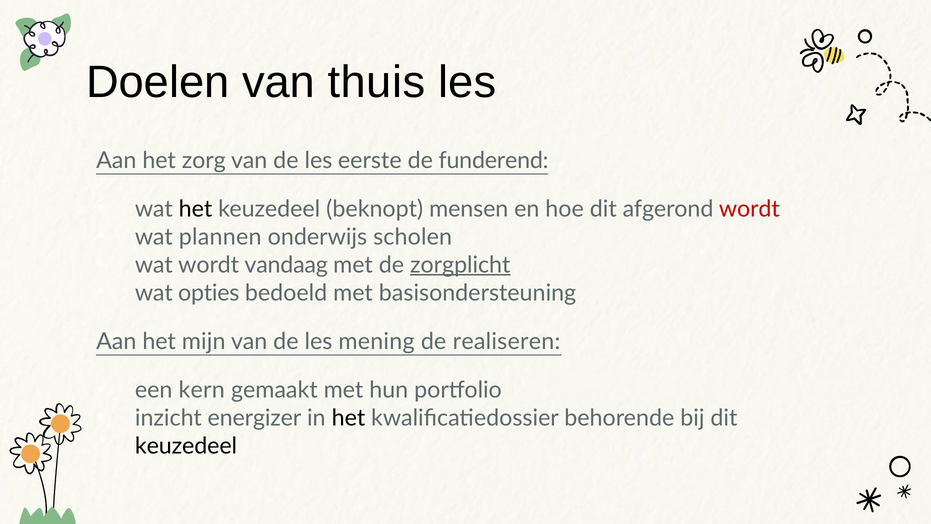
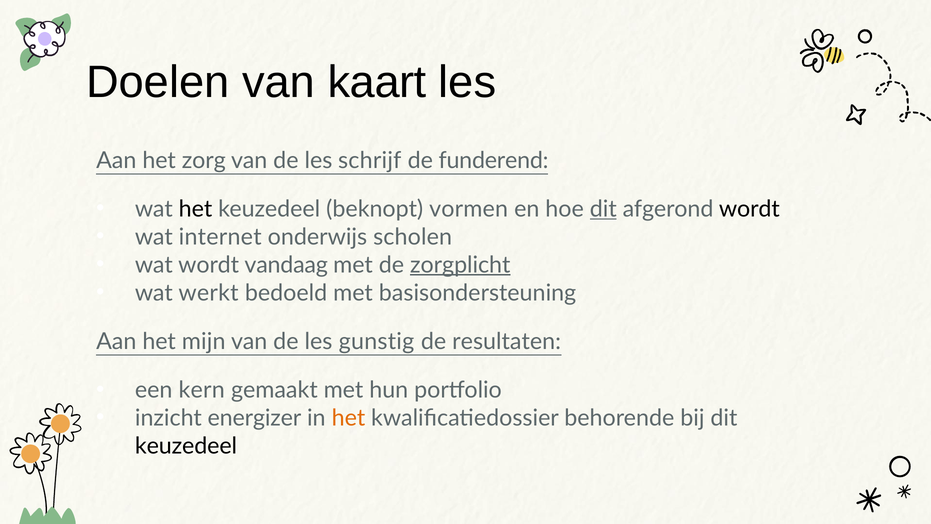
thuis: thuis -> kaart
eerste: eerste -> schrijf
mensen: mensen -> vormen
dit at (603, 209) underline: none -> present
wordt at (749, 209) colour: red -> black
plannen: plannen -> internet
opties: opties -> werkt
mening: mening -> gunstig
realiseren: realiseren -> resultaten
het at (348, 418) colour: black -> orange
